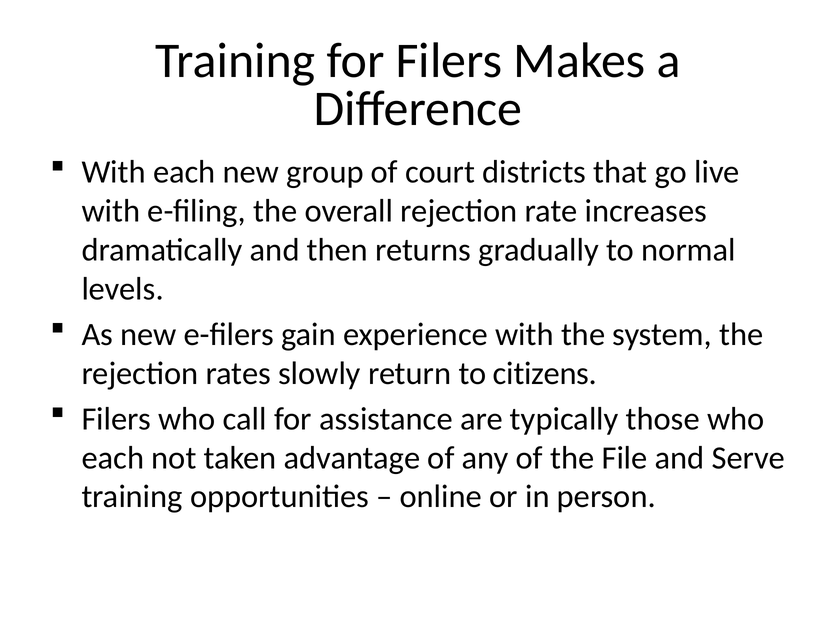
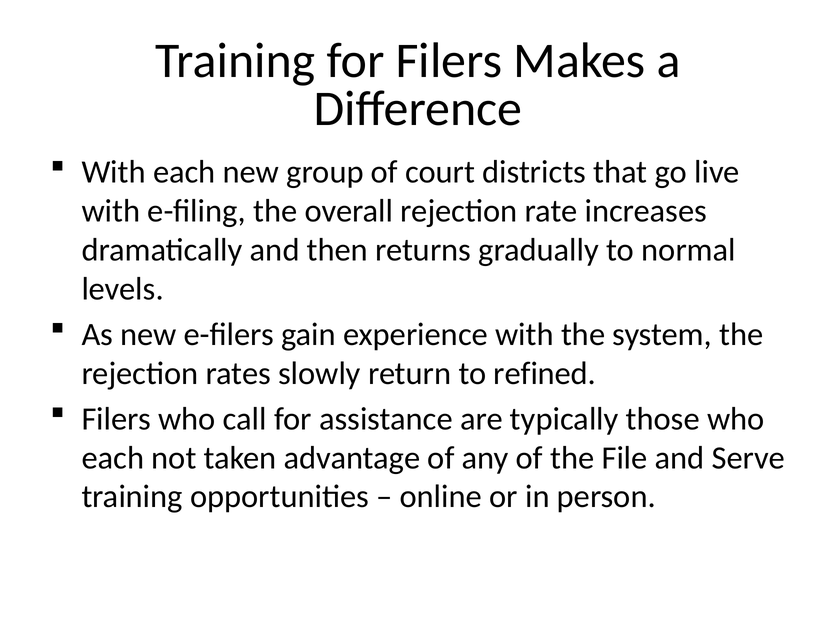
citizens: citizens -> refined
